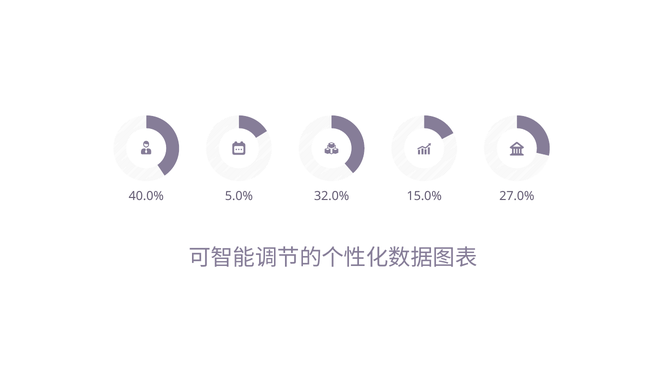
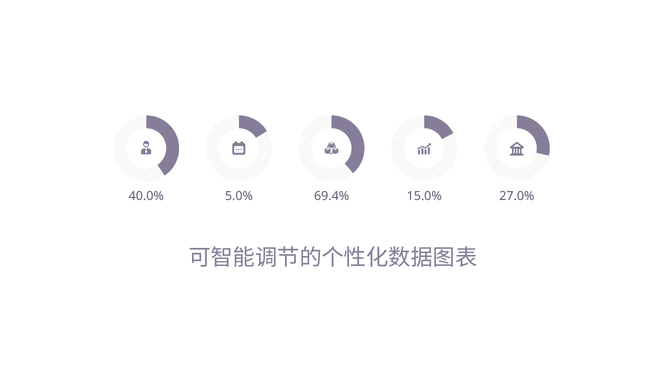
32.0%: 32.0% -> 69.4%
